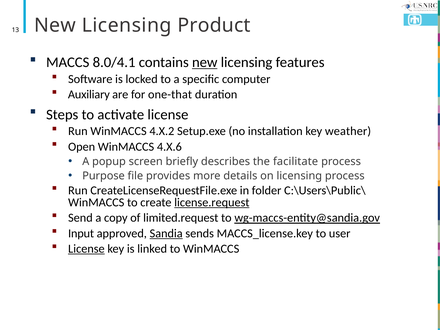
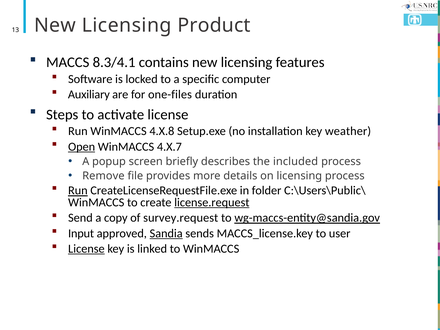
8.0/4.1: 8.0/4.1 -> 8.3/4.1
new at (205, 62) underline: present -> none
one-that: one-that -> one-files
4.X.2: 4.X.2 -> 4.X.8
Open underline: none -> present
4.X.6: 4.X.6 -> 4.X.7
facilitate: facilitate -> included
Purpose: Purpose -> Remove
Run at (78, 191) underline: none -> present
limited.request: limited.request -> survey.request
